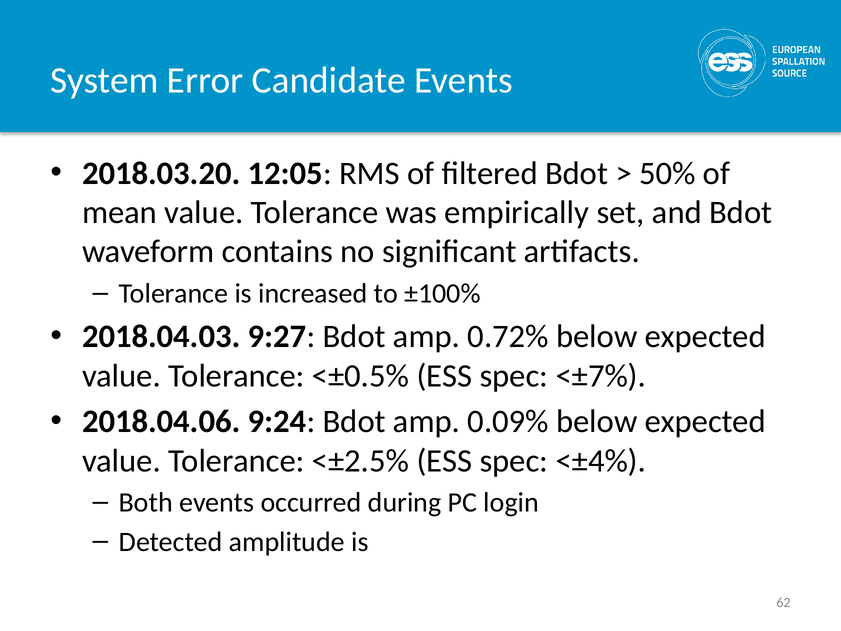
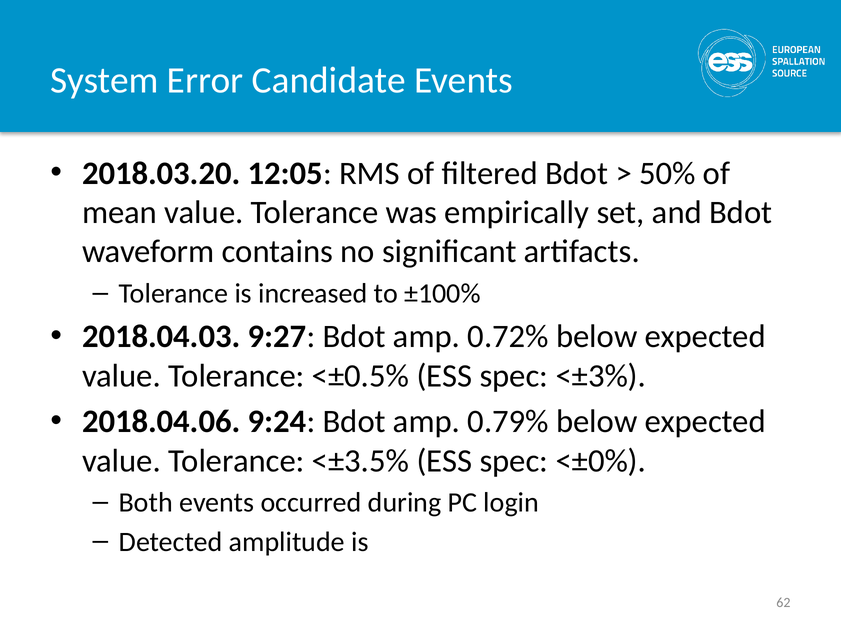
<±7%: <±7% -> <±3%
0.09%: 0.09% -> 0.79%
<±2.5%: <±2.5% -> <±3.5%
<±4%: <±4% -> <±0%
